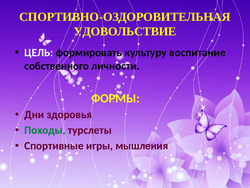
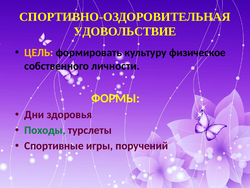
ЦЕЛЬ colour: white -> yellow
воспитание: воспитание -> физическое
мышления: мышления -> поручений
